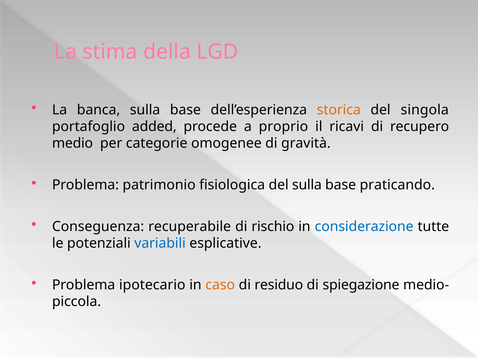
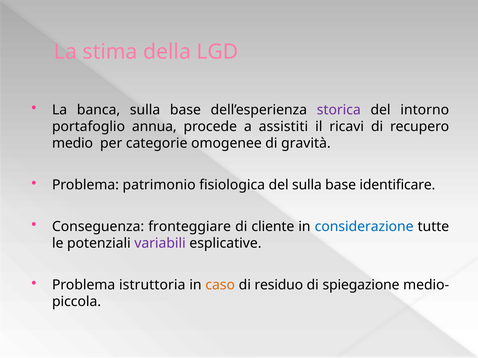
storica colour: orange -> purple
singola: singola -> intorno
added: added -> annua
proprio: proprio -> assistiti
praticando: praticando -> identificare
recuperabile: recuperabile -> fronteggiare
rischio: rischio -> cliente
variabili colour: blue -> purple
ipotecario: ipotecario -> istruttoria
